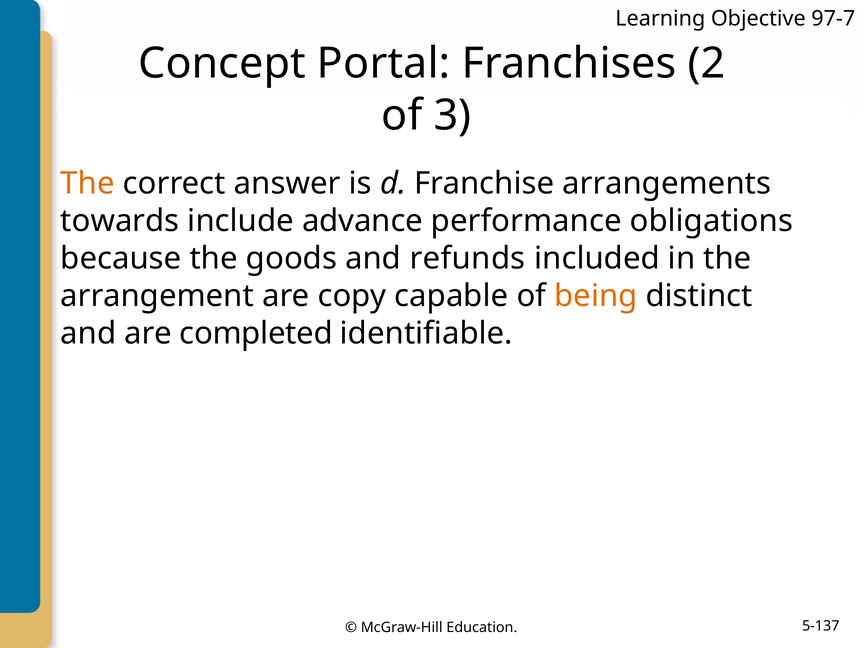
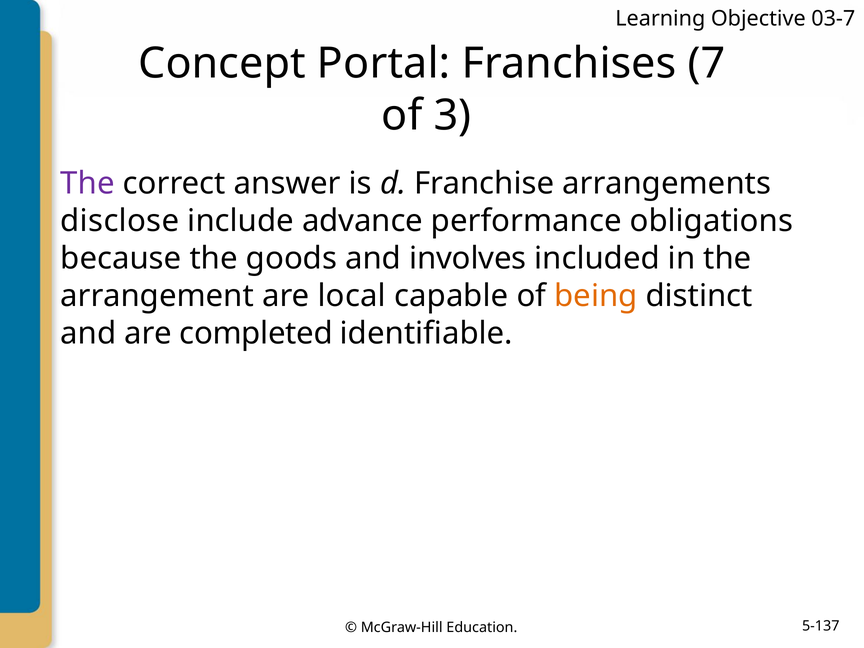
97-7: 97-7 -> 03-7
2: 2 -> 7
The at (88, 184) colour: orange -> purple
towards: towards -> disclose
refunds: refunds -> involves
copy: copy -> local
